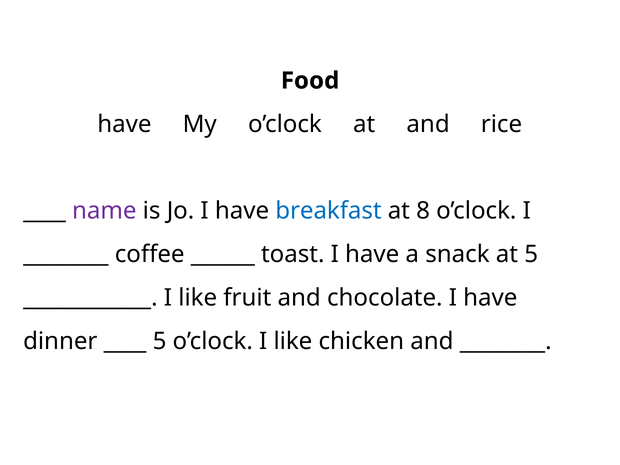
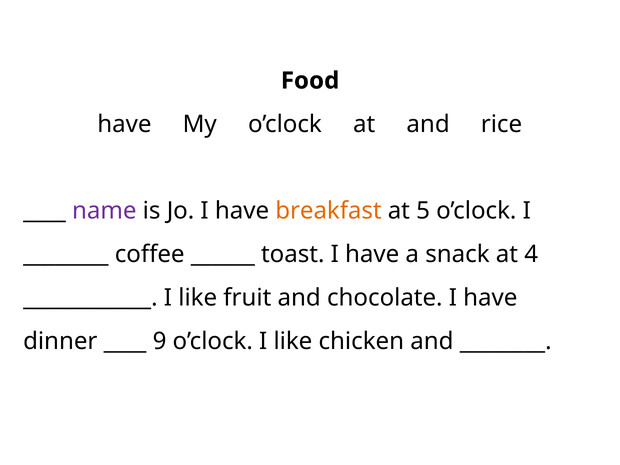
breakfast colour: blue -> orange
8: 8 -> 5
at 5: 5 -> 4
5 at (160, 341): 5 -> 9
